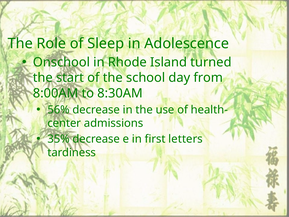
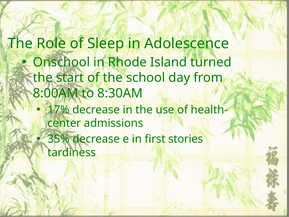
56%: 56% -> 17%
letters: letters -> stories
